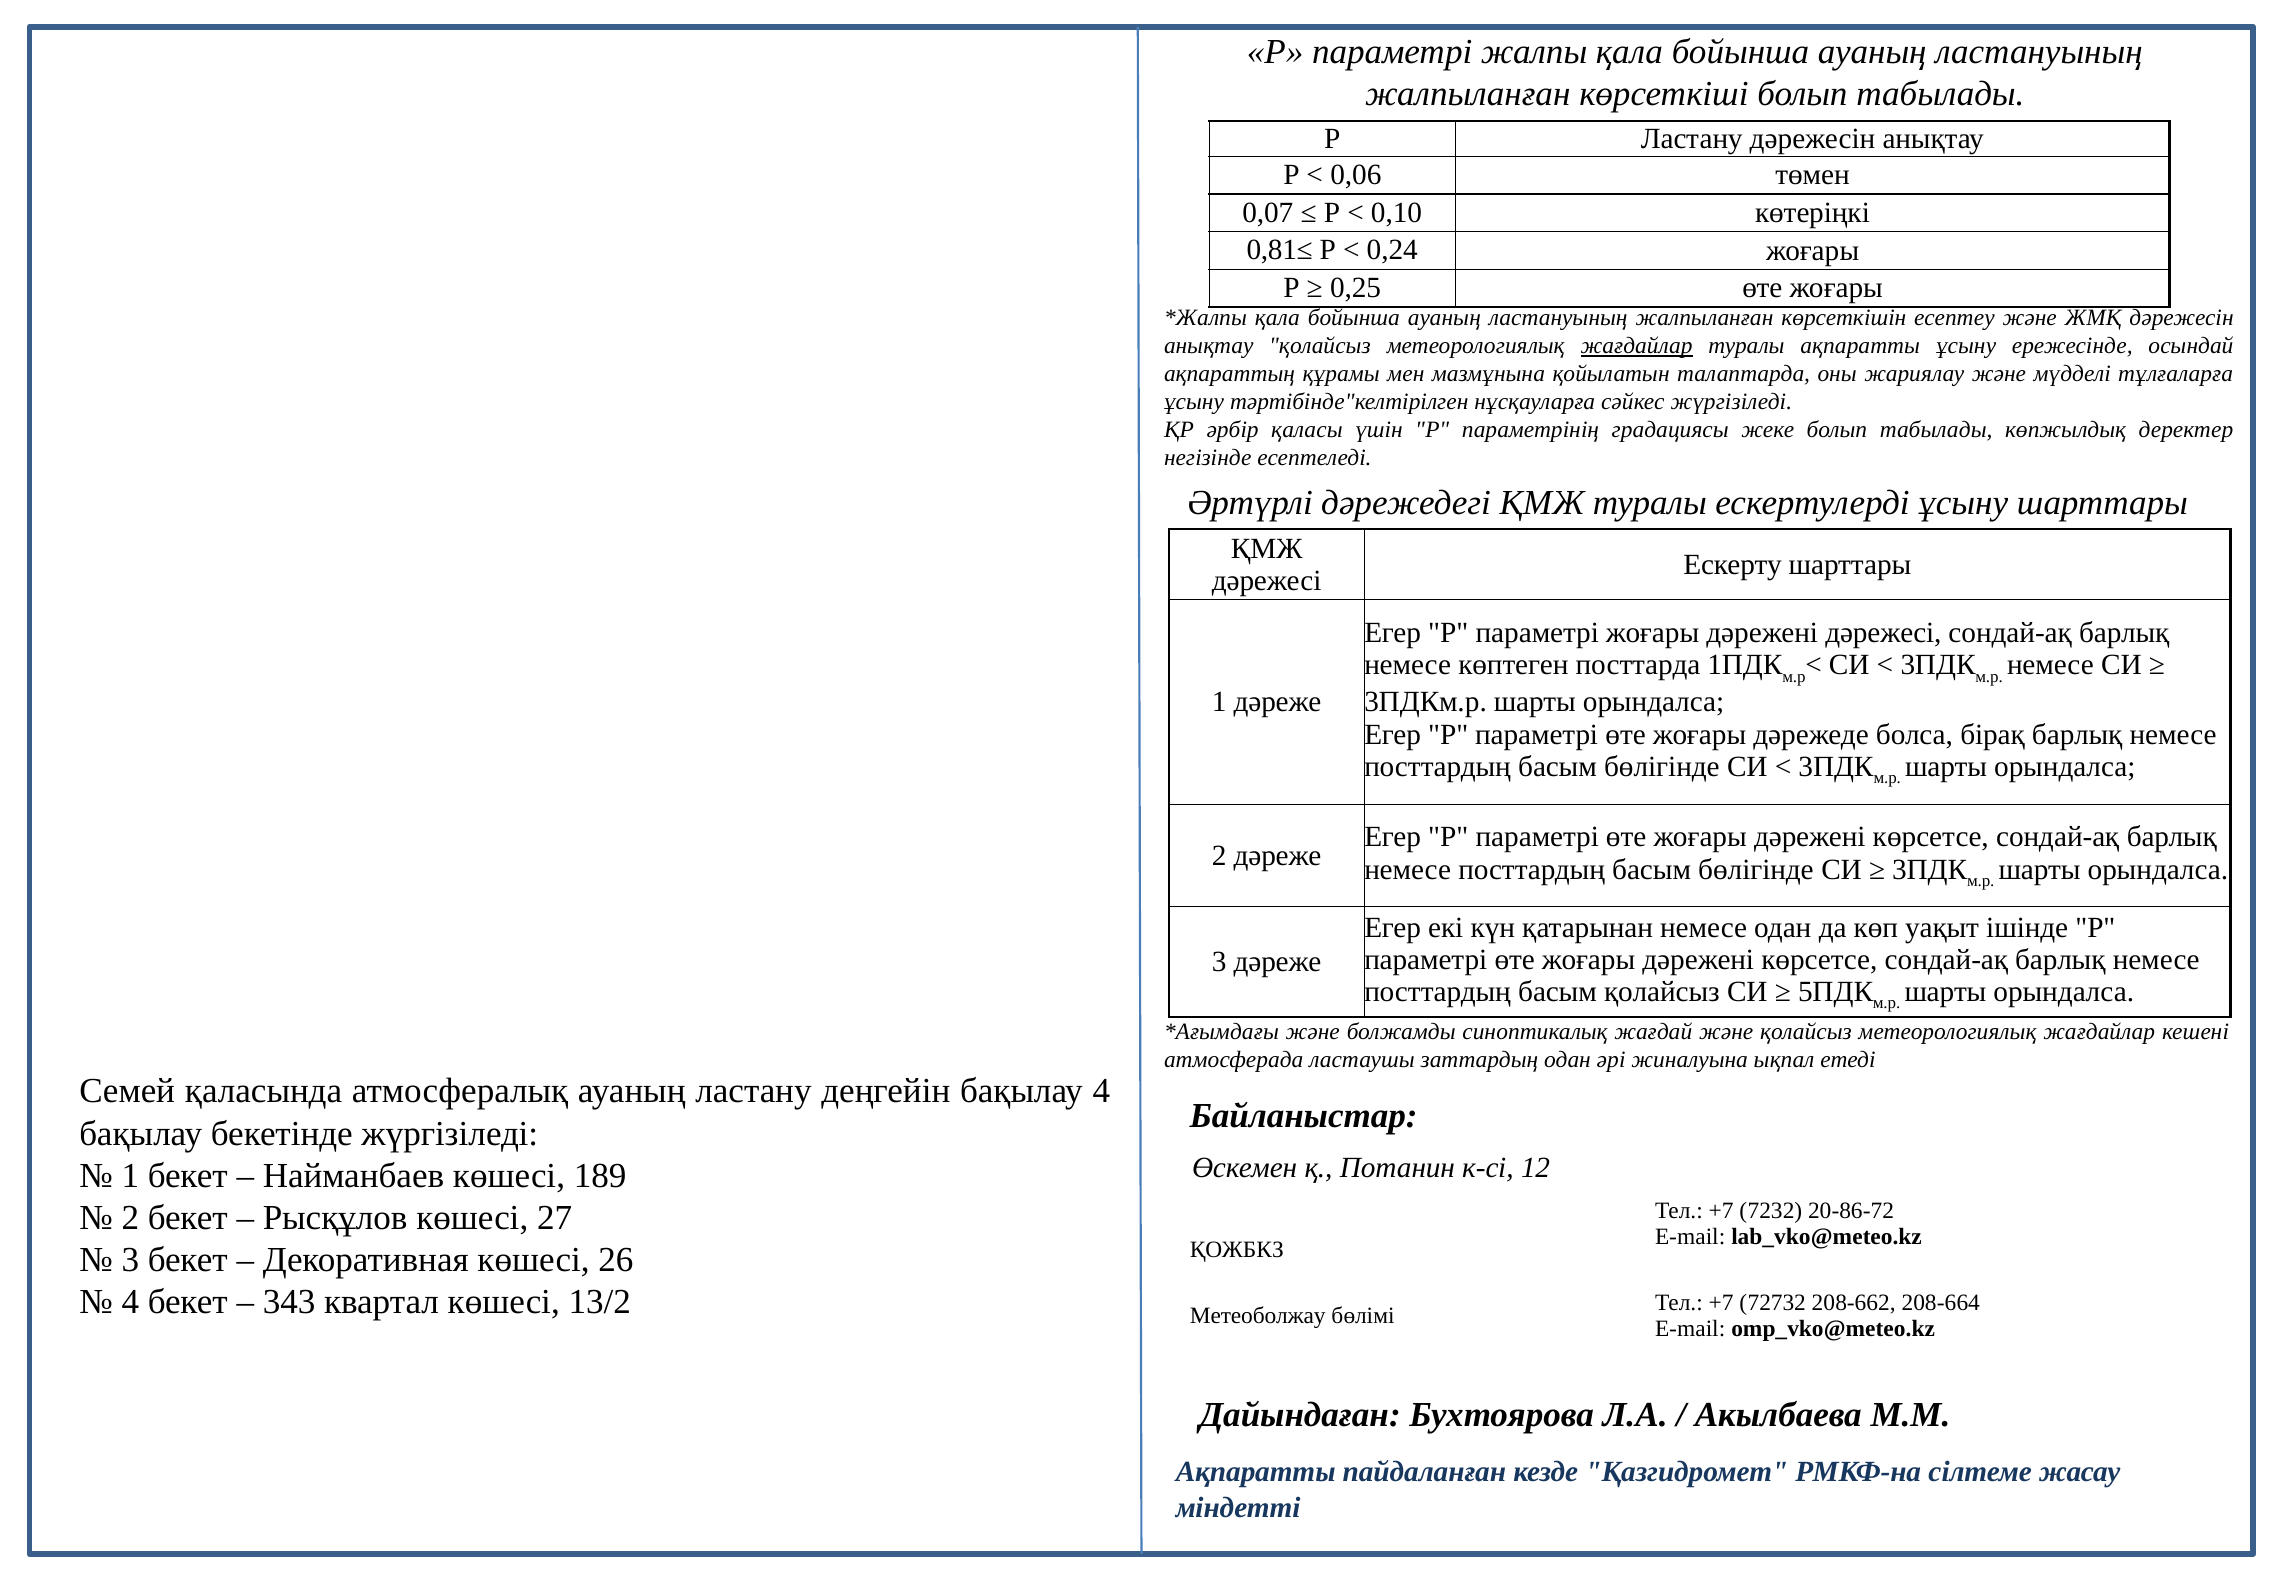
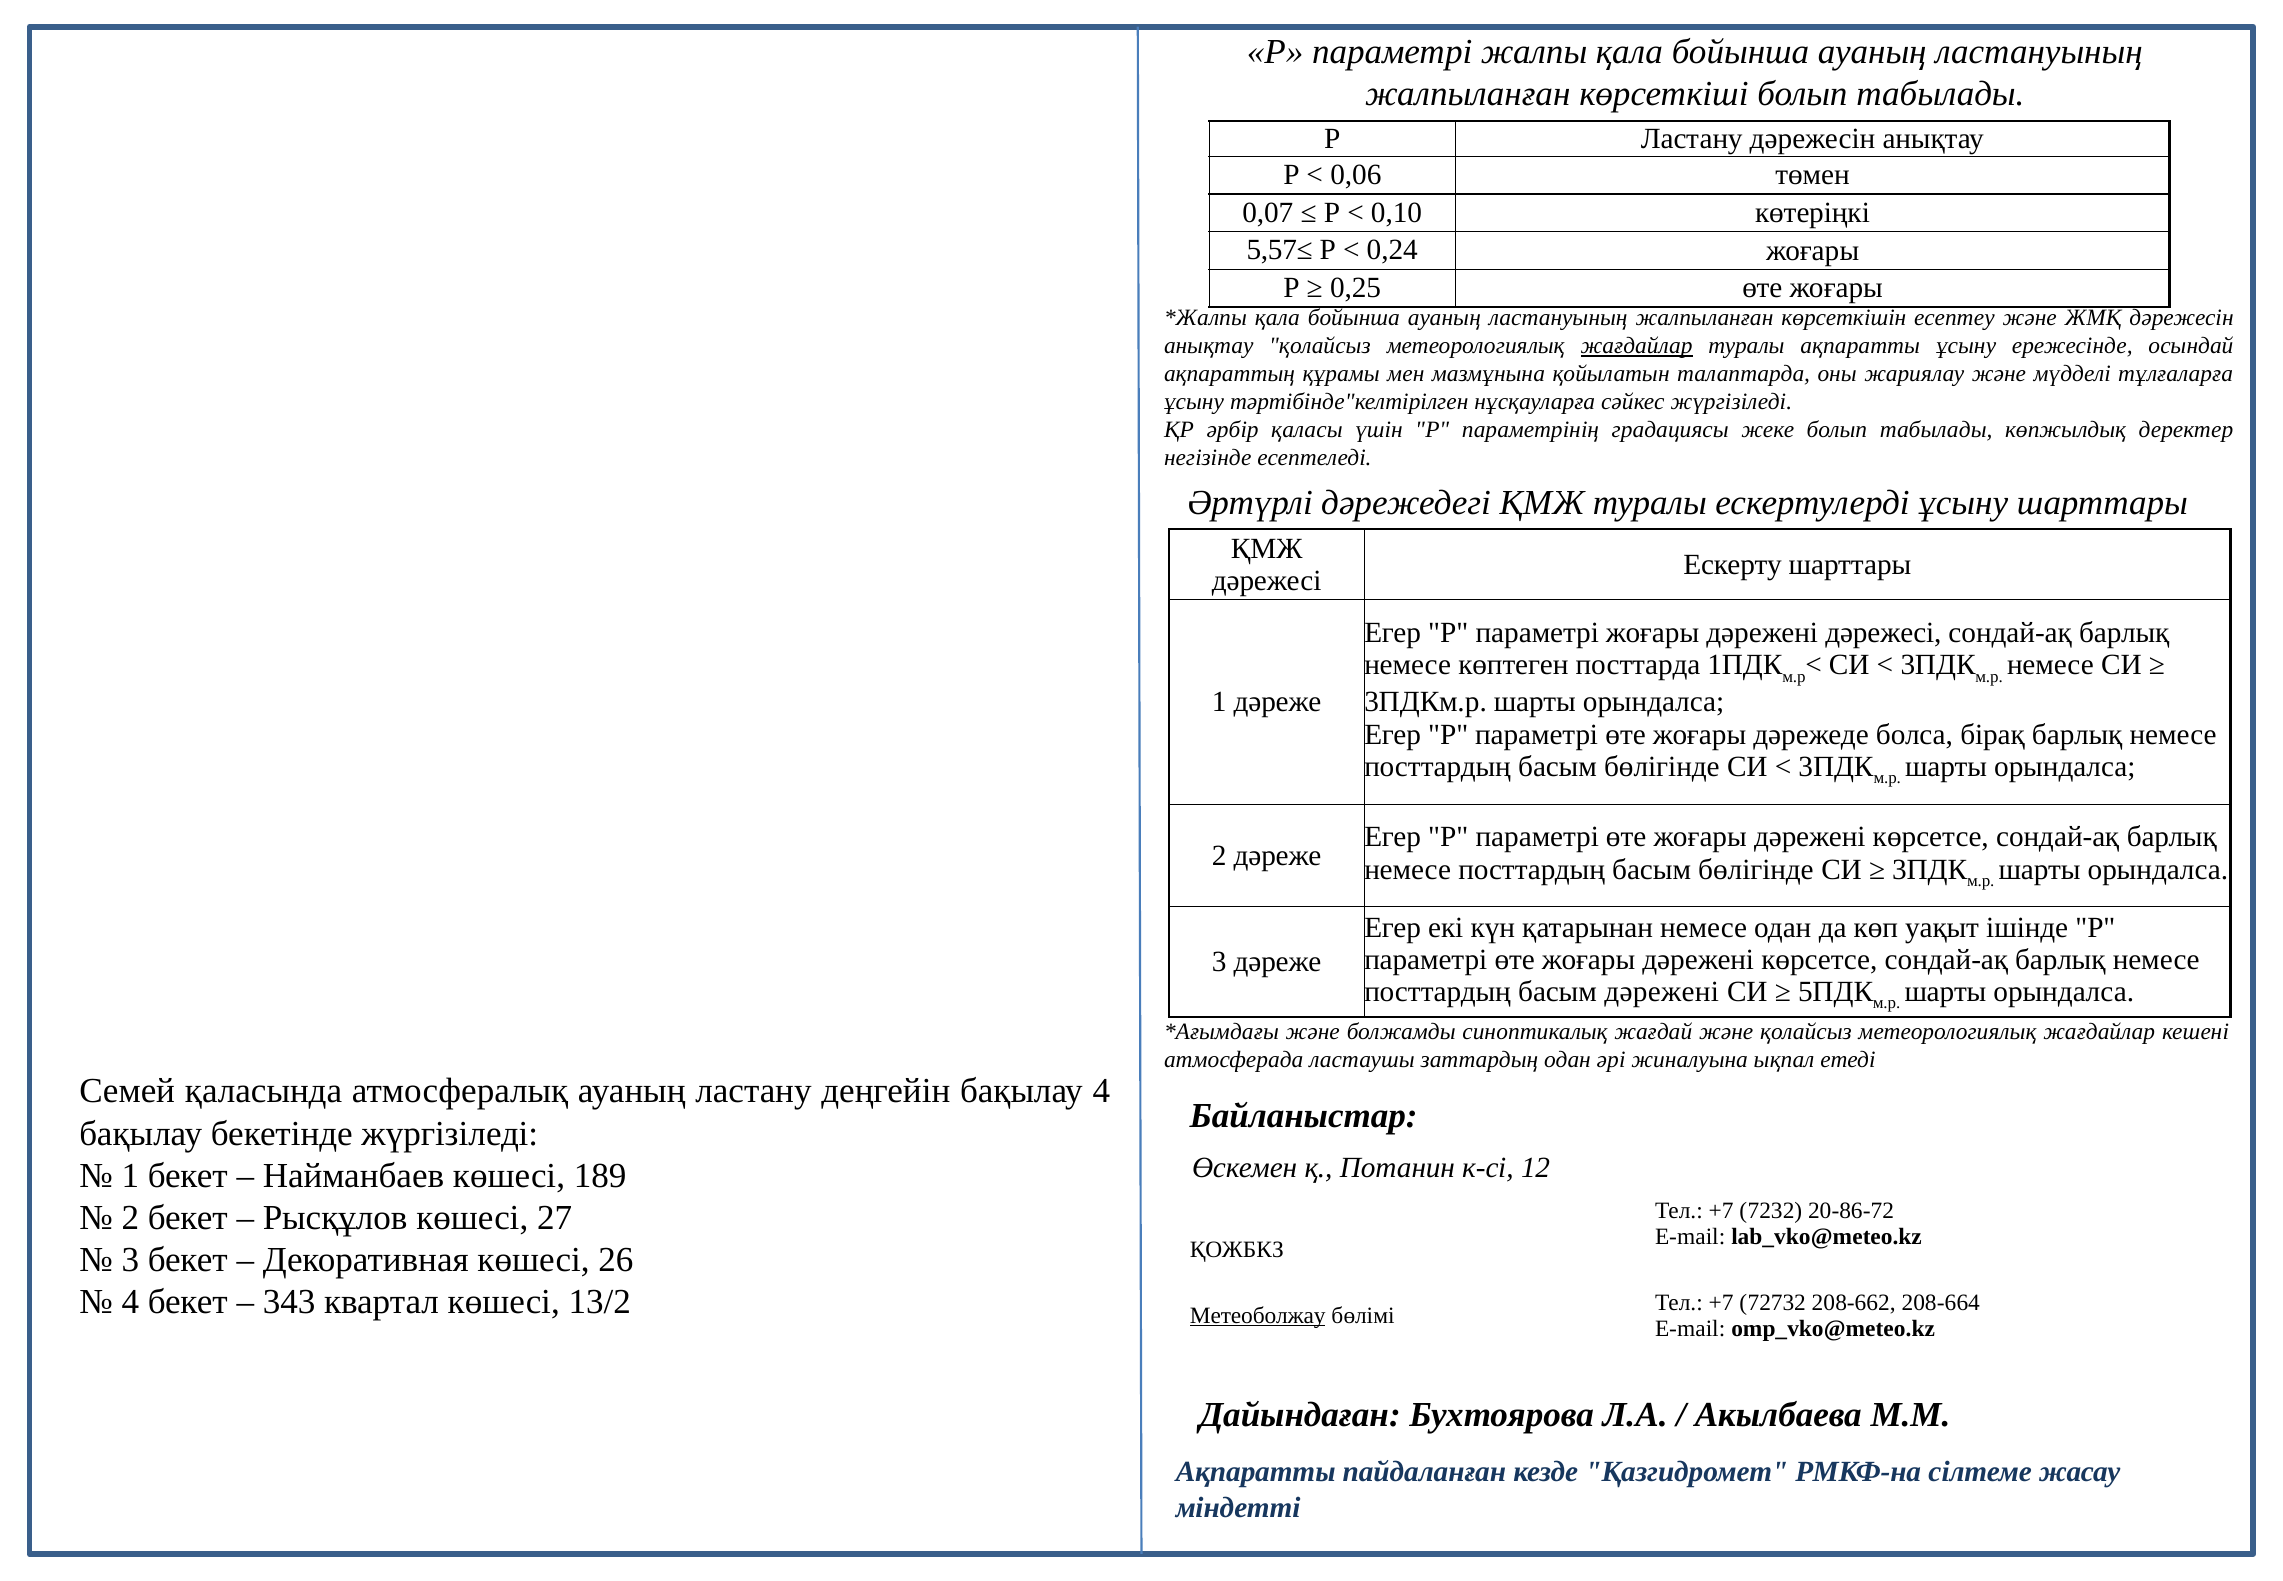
0,81≤: 0,81≤ -> 5,57≤
басым қолайсыз: қолайсыз -> дәрежені
Метеоболжау underline: none -> present
